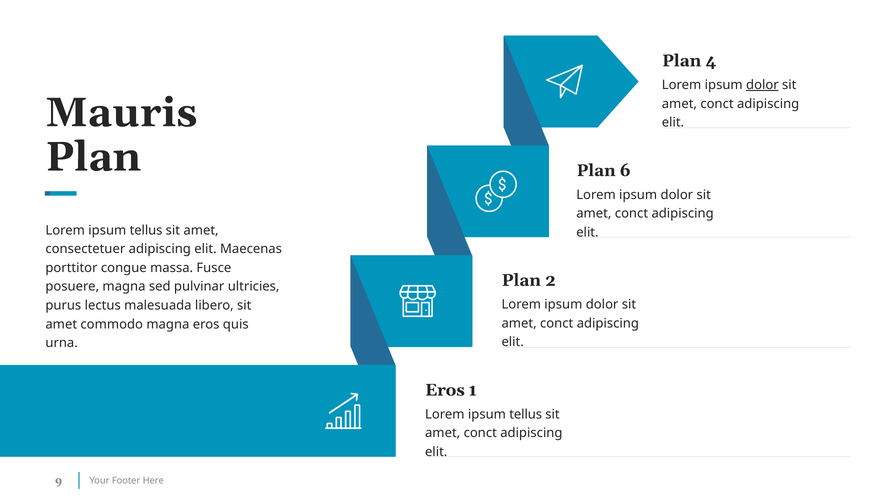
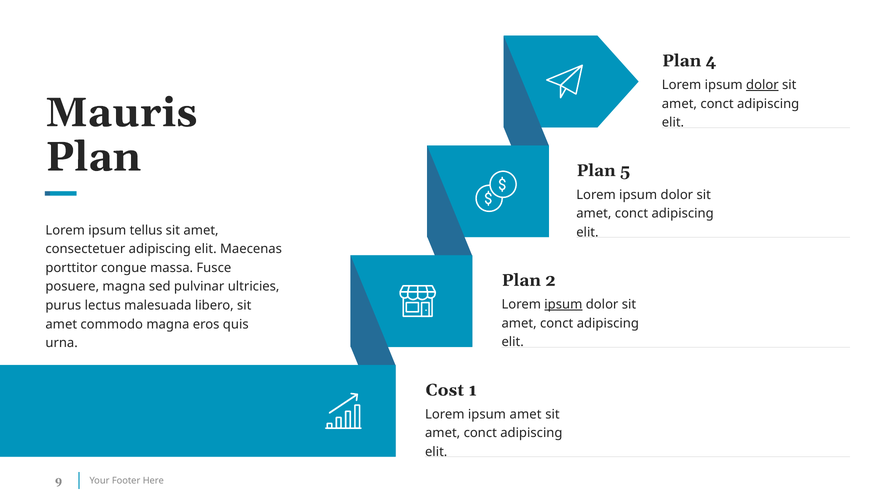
6: 6 -> 5
ipsum at (563, 304) underline: none -> present
Eros at (445, 390): Eros -> Cost
tellus at (526, 414): tellus -> amet
